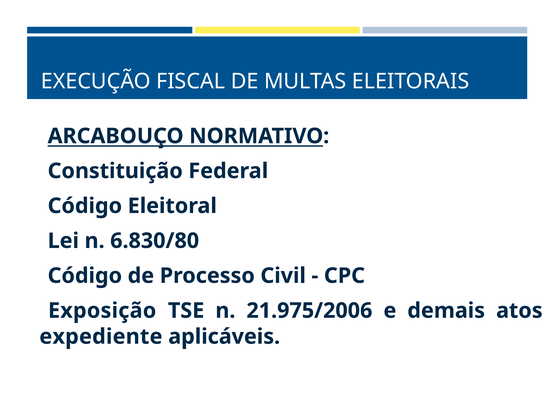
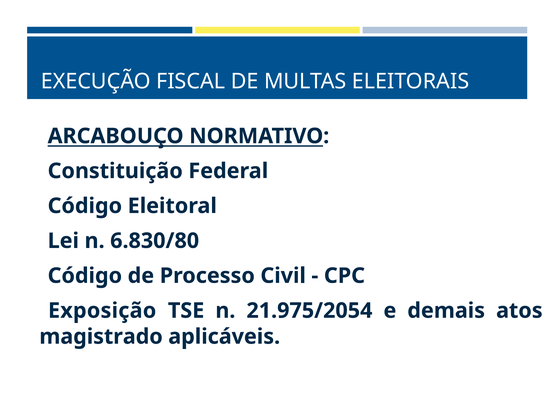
21.975/2006: 21.975/2006 -> 21.975/2054
expediente: expediente -> magistrado
